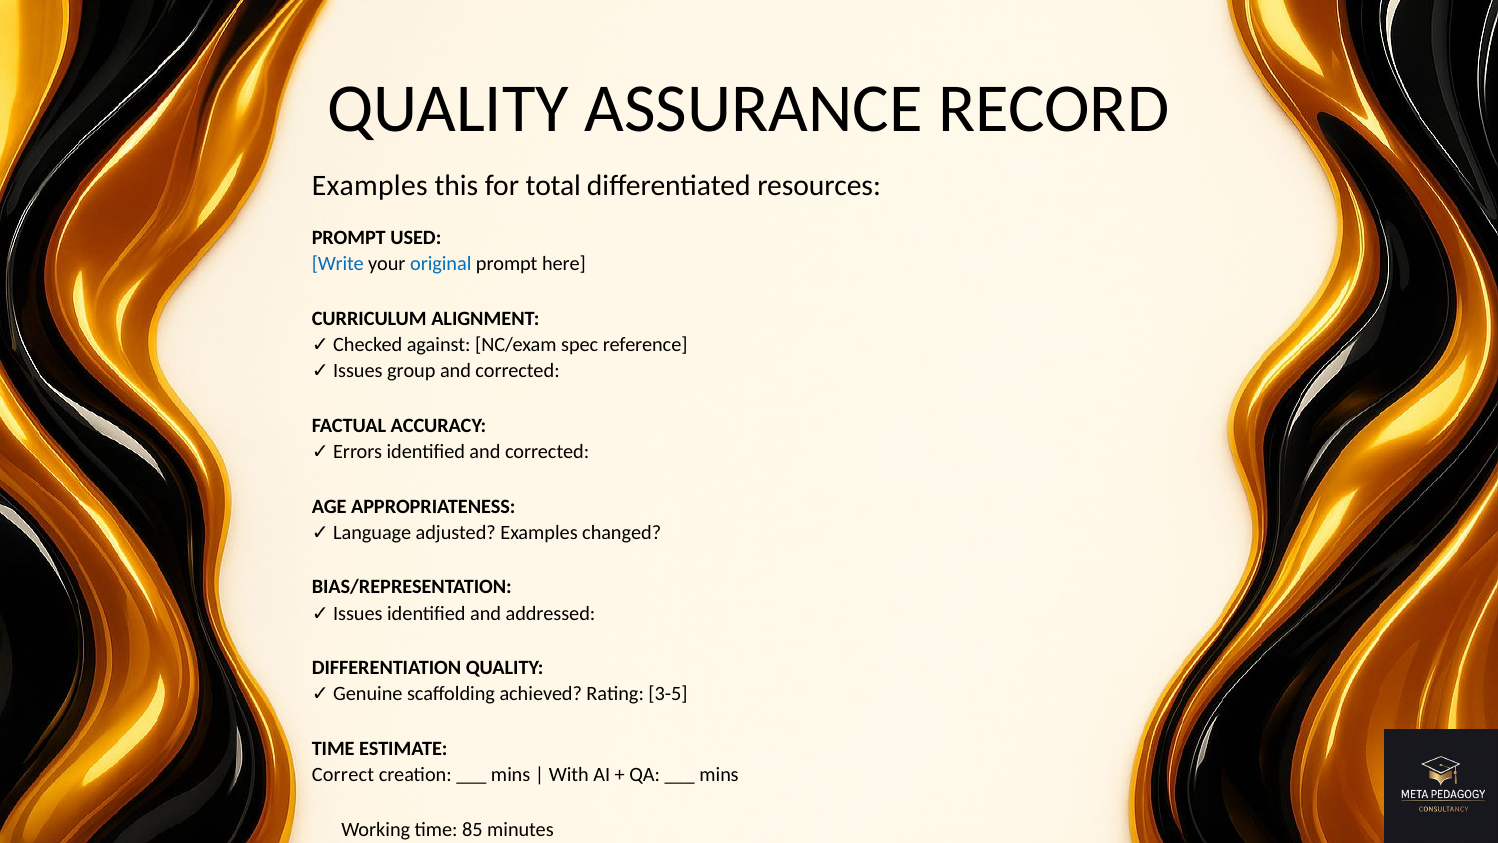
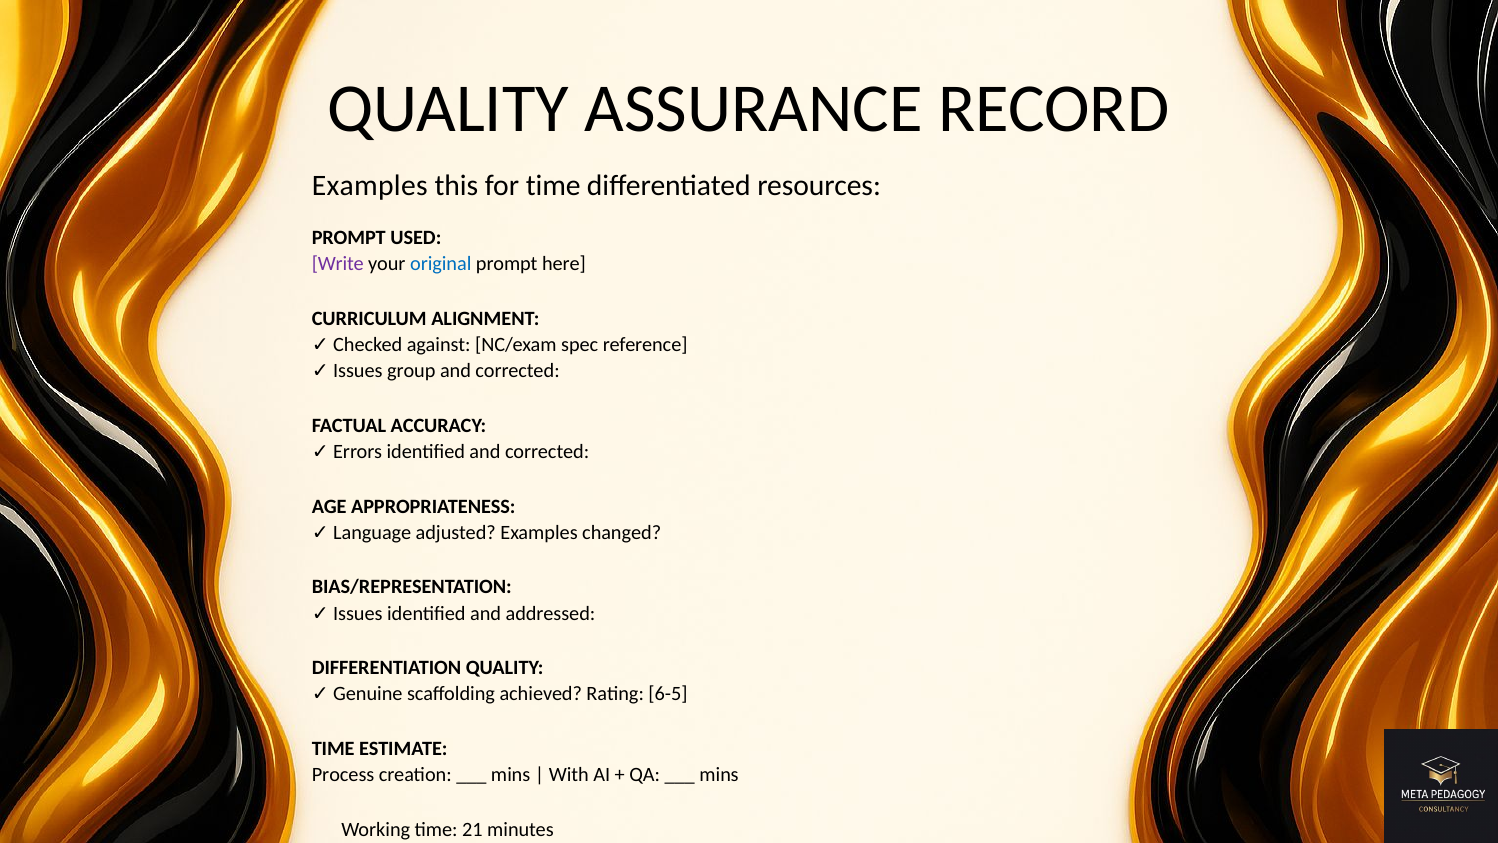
for total: total -> time
Write colour: blue -> purple
3-5: 3-5 -> 6-5
Correct: Correct -> Process
85: 85 -> 21
